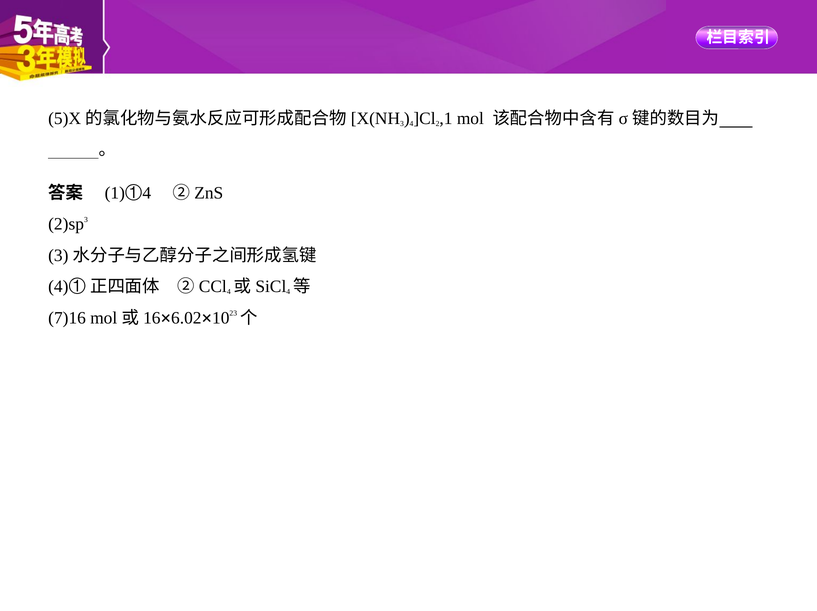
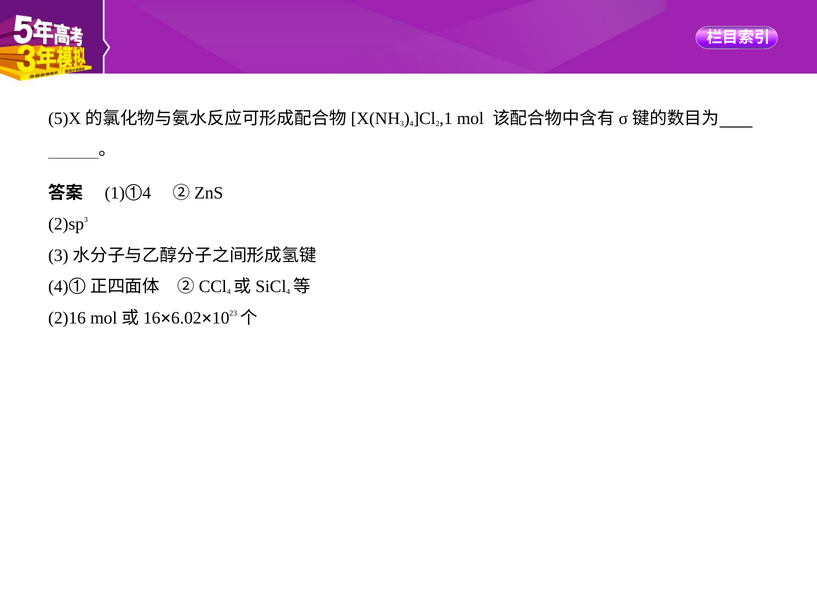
7)16: 7)16 -> 2)16
